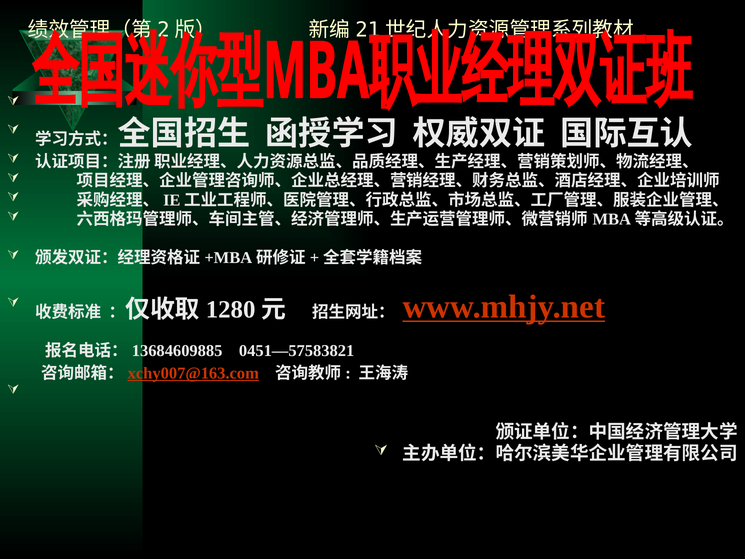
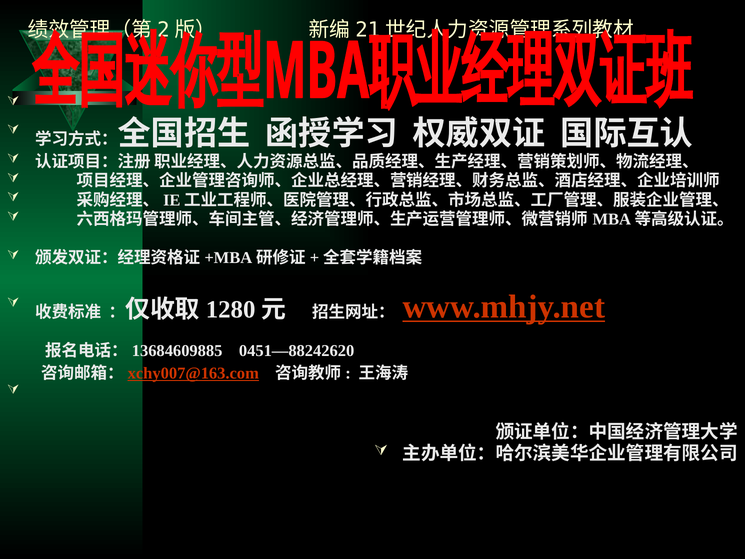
0451—57583821: 0451—57583821 -> 0451—88242620
